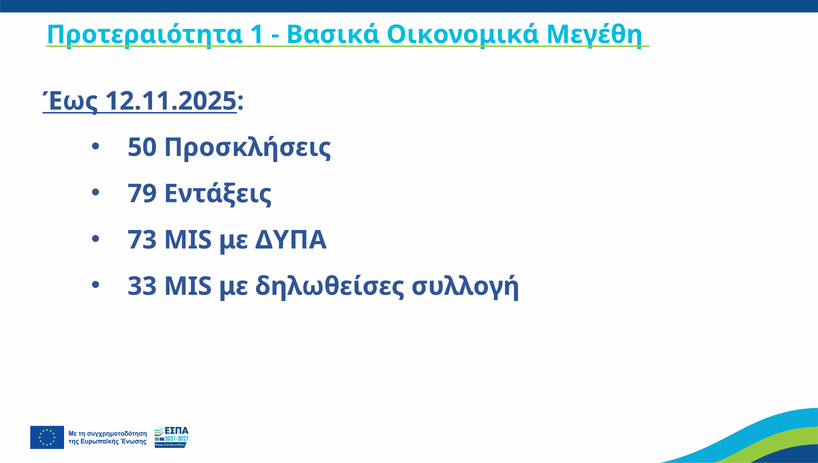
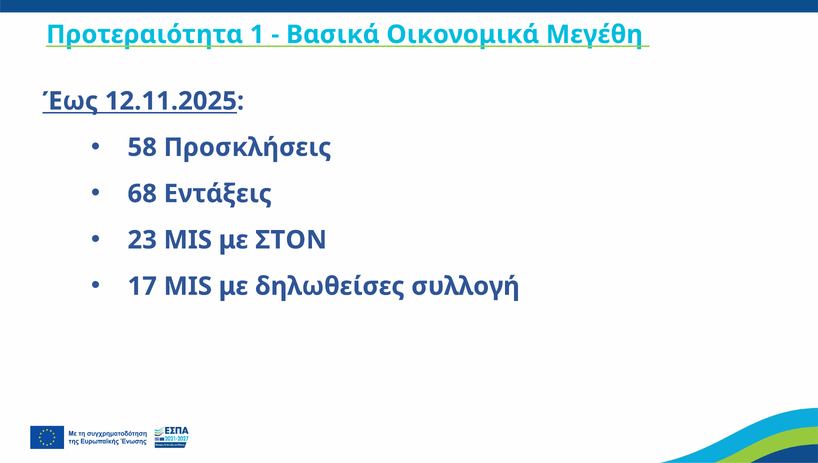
50: 50 -> 58
79: 79 -> 68
73: 73 -> 23
ΔΥΠΑ: ΔΥΠΑ -> ΣΤΟΝ
33: 33 -> 17
